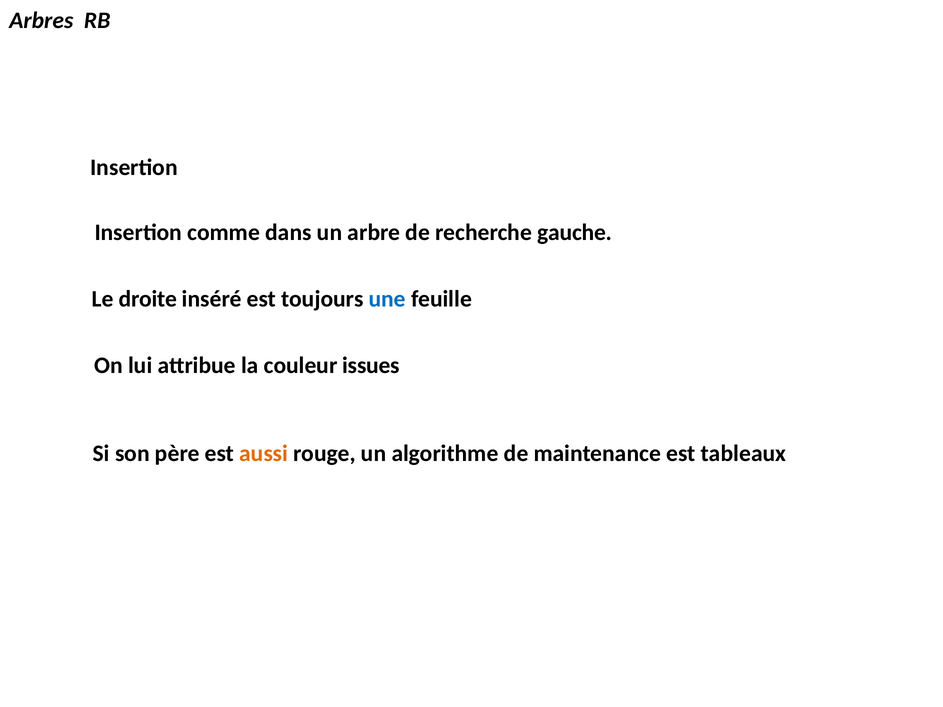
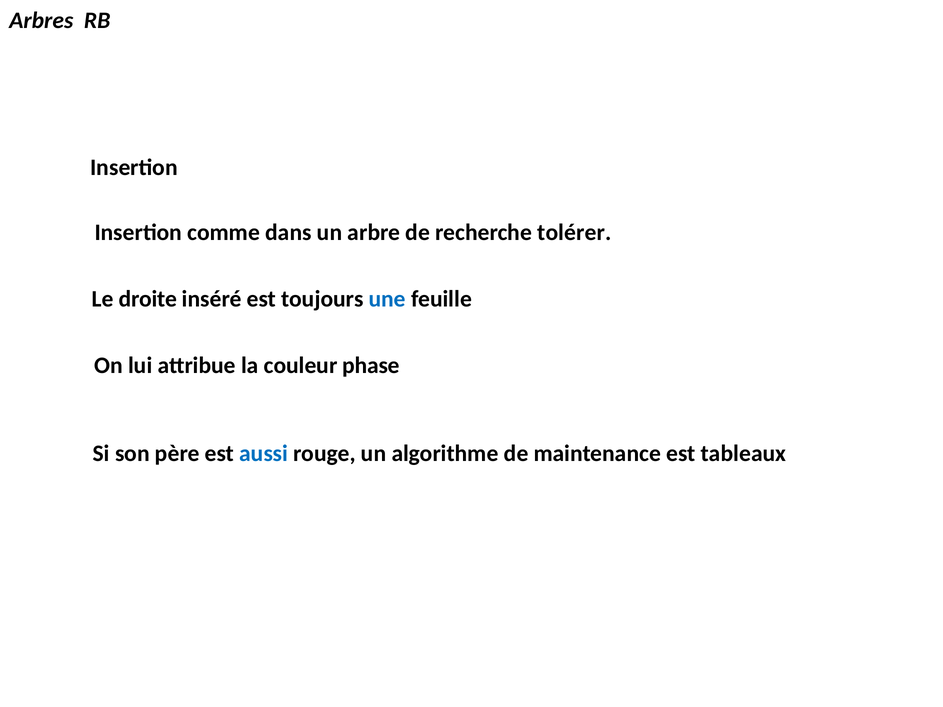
gauche: gauche -> tolérer
issues: issues -> phase
aussi colour: orange -> blue
